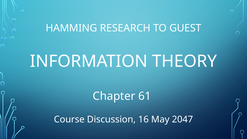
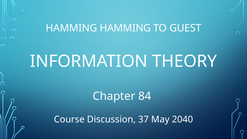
HAMMING RESEARCH: RESEARCH -> HAMMING
61: 61 -> 84
16: 16 -> 37
2047: 2047 -> 2040
